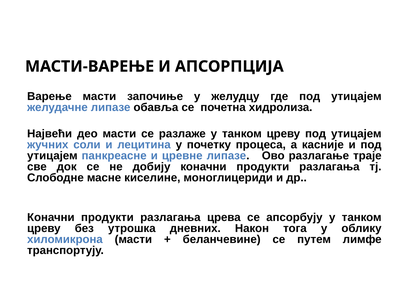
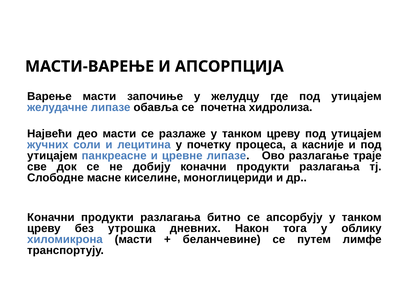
црева: црева -> битно
